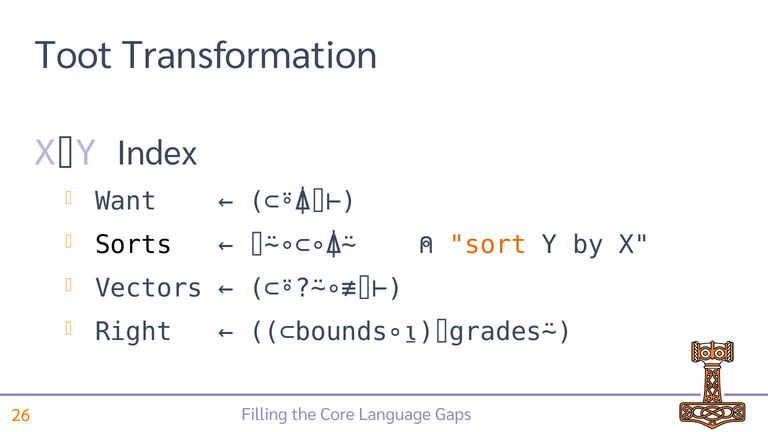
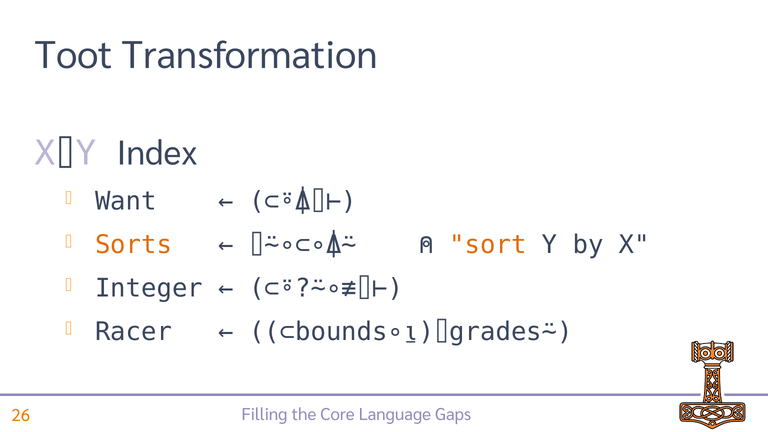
Sorts colour: black -> orange
Vectors: Vectors -> Integer
Right: Right -> Racer
